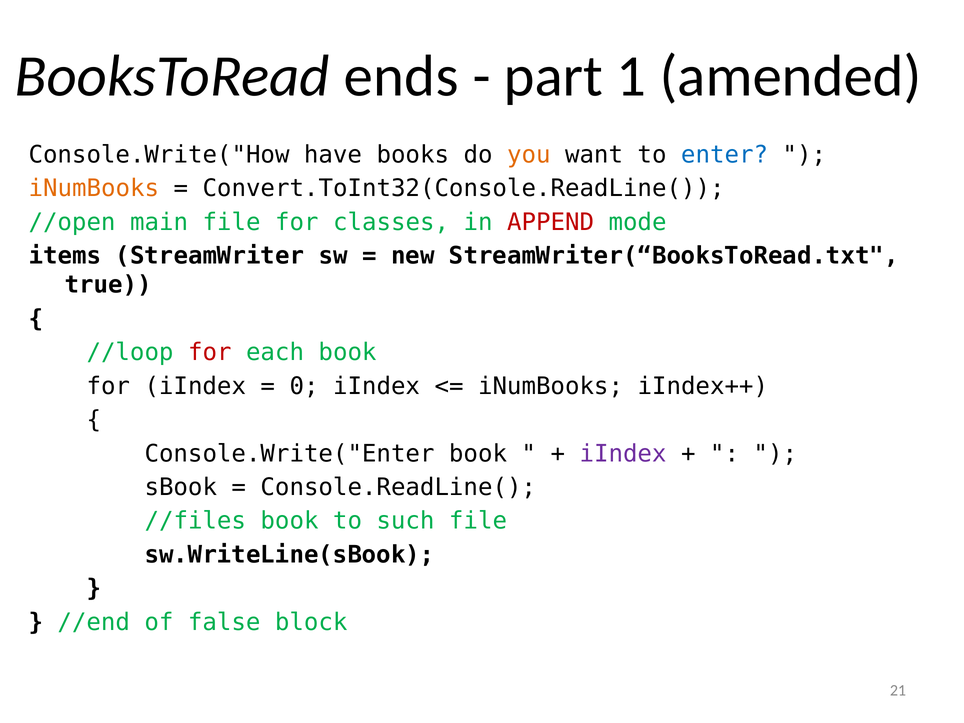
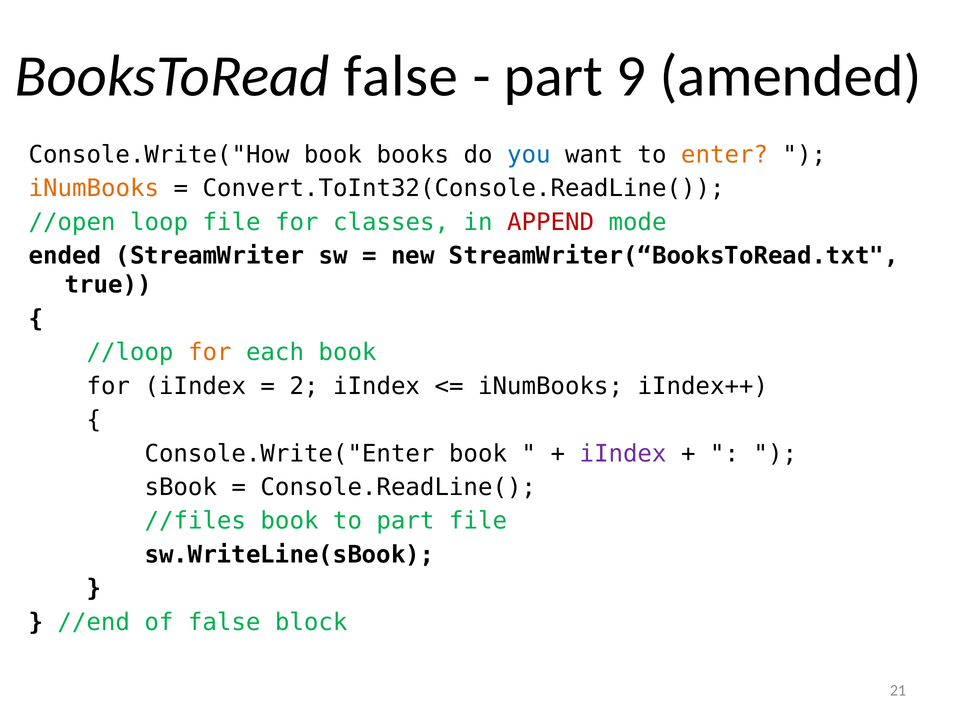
BooksToRead ends: ends -> false
1: 1 -> 9
Console.Write("How have: have -> book
you colour: orange -> blue
enter colour: blue -> orange
main: main -> loop
items: items -> ended
for at (210, 352) colour: red -> orange
0: 0 -> 2
to such: such -> part
